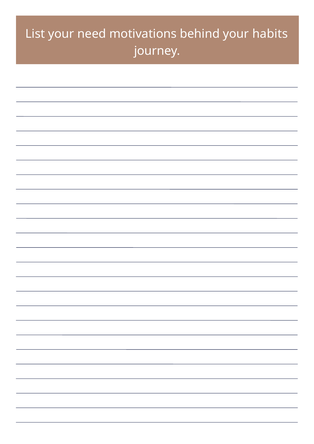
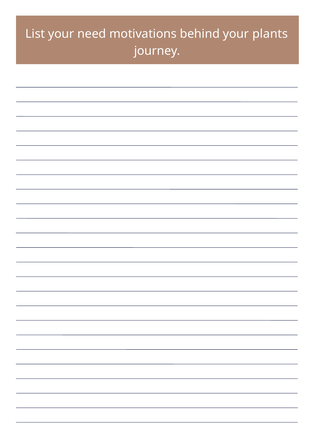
habits: habits -> plants
